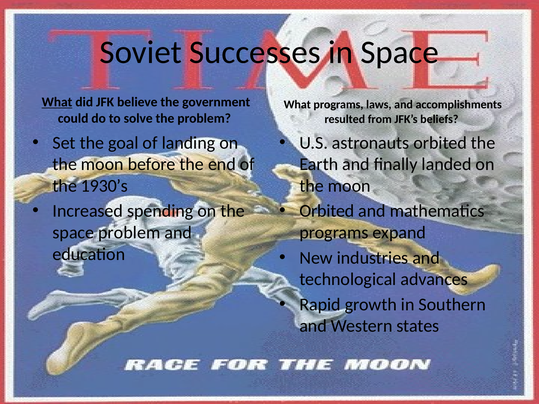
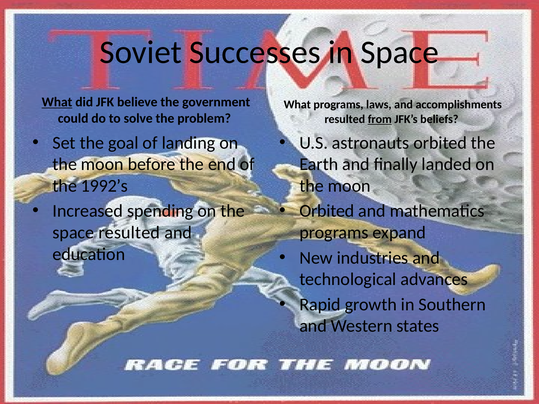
from underline: none -> present
1930’s: 1930’s -> 1992’s
space problem: problem -> resulted
